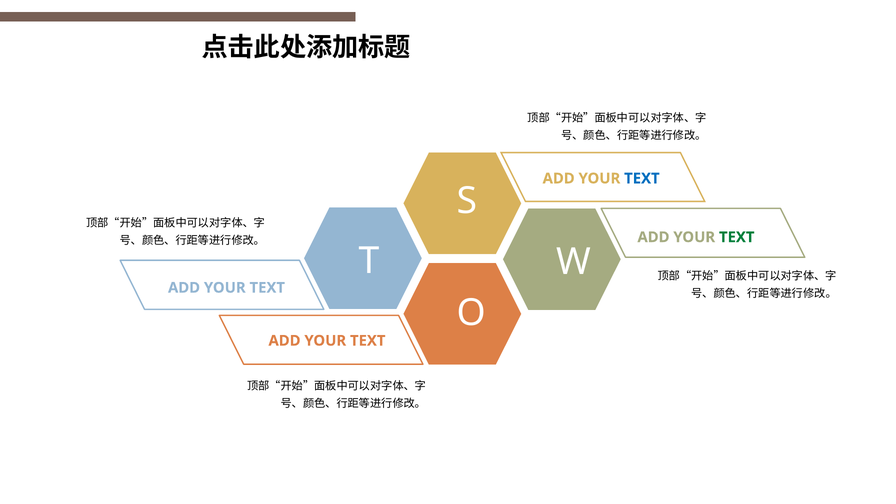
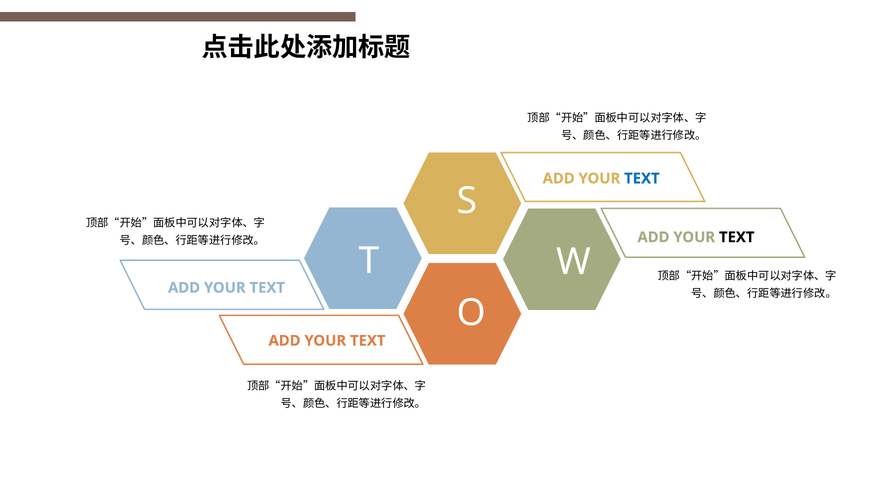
TEXT at (737, 237) colour: green -> black
